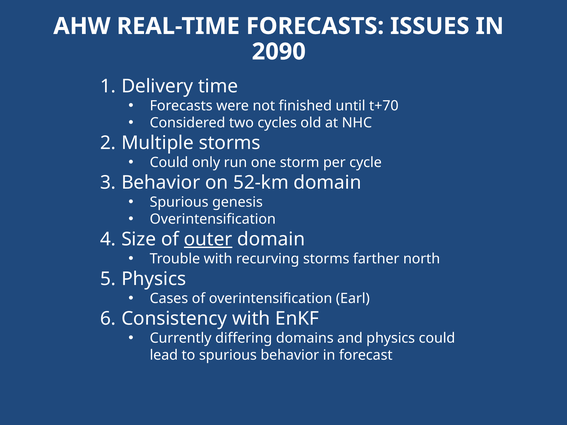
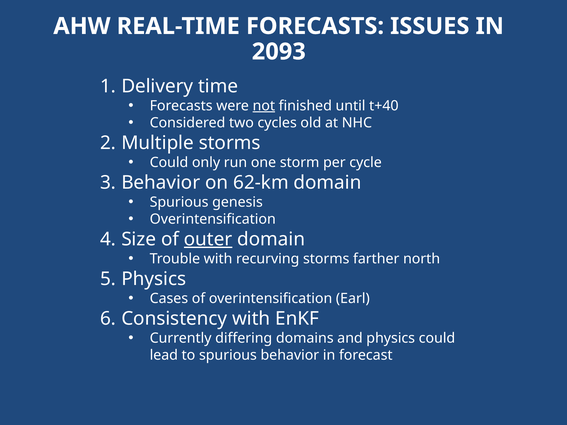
2090: 2090 -> 2093
not underline: none -> present
t+70: t+70 -> t+40
52-km: 52-km -> 62-km
